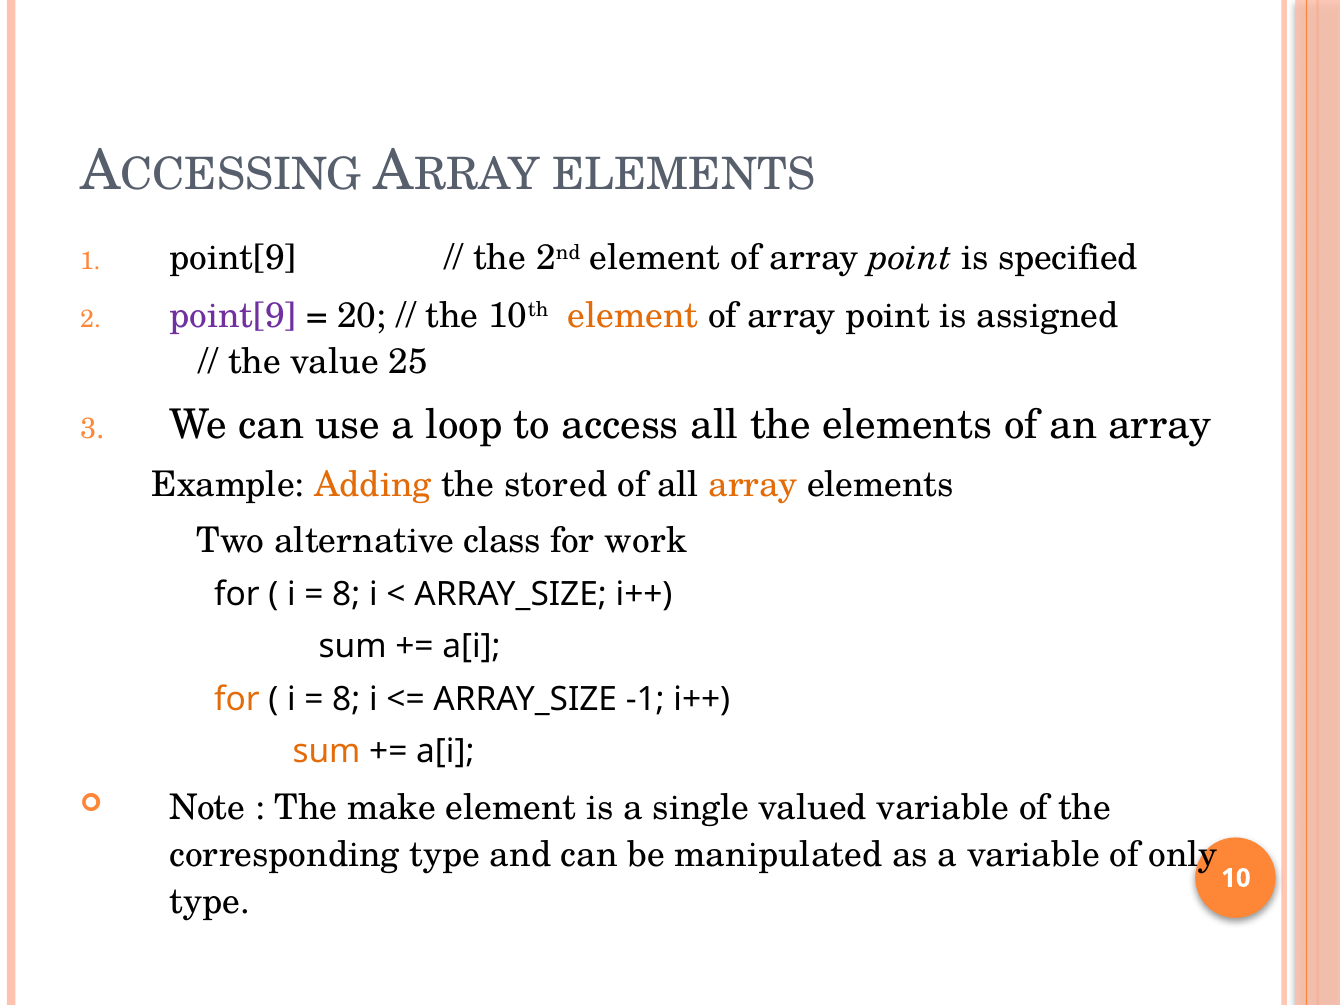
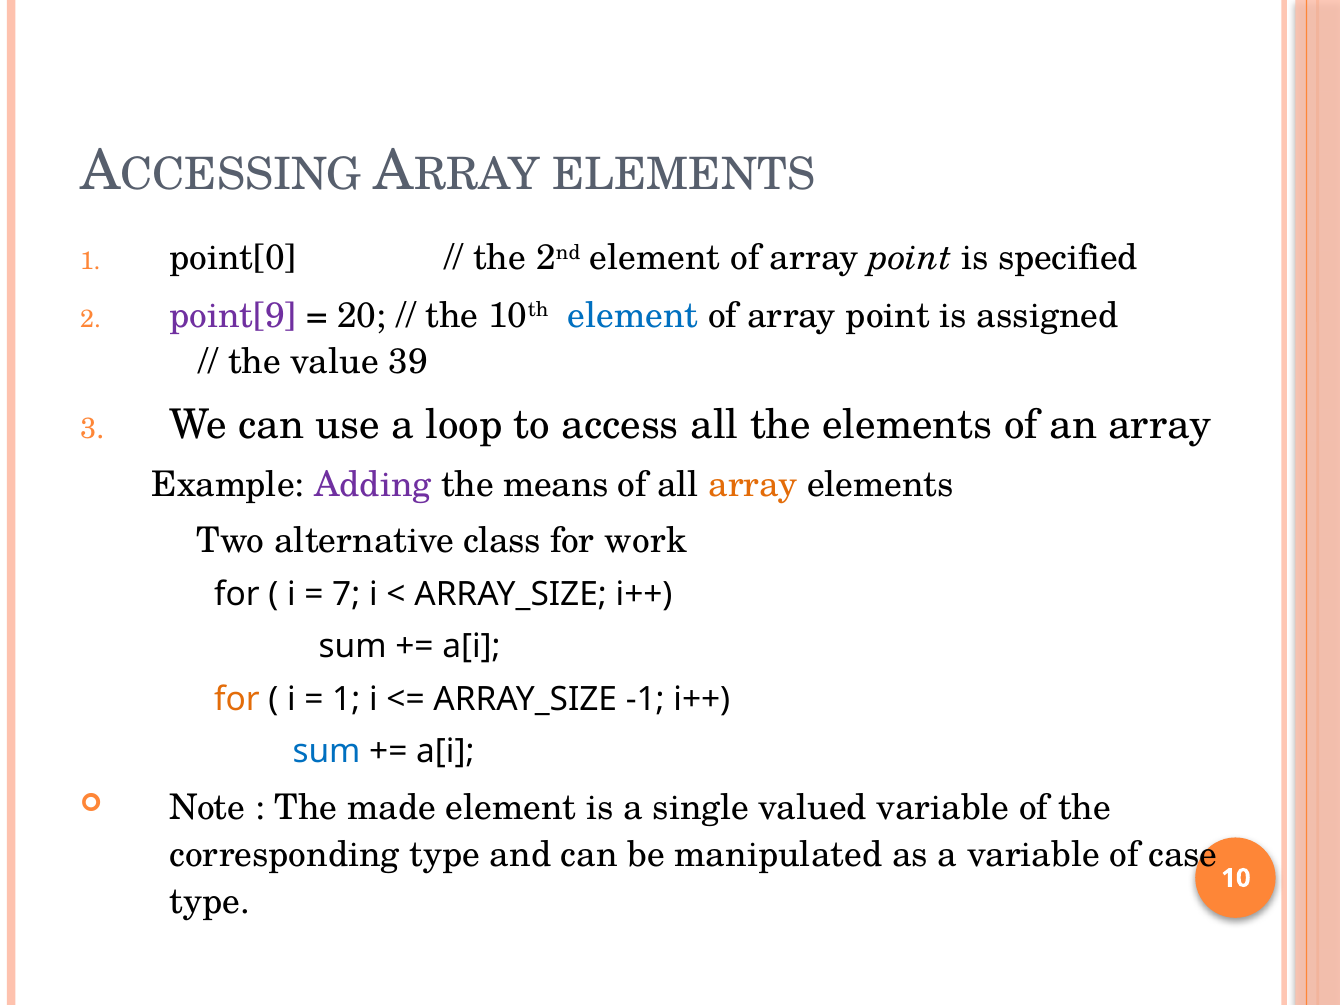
point[9 at (233, 258): point[9 -> point[0
element at (633, 316) colour: orange -> blue
25: 25 -> 39
Adding colour: orange -> purple
stored: stored -> means
8 at (346, 594): 8 -> 7
8 at (346, 699): 8 -> 1
sum at (327, 751) colour: orange -> blue
make: make -> made
only: only -> case
